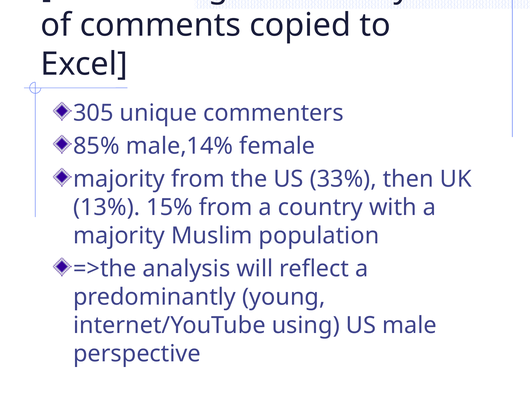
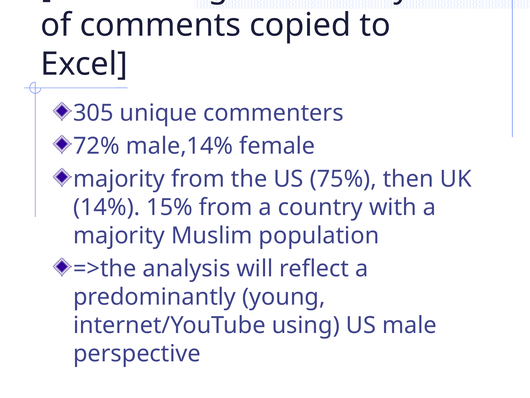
85%: 85% -> 72%
33%: 33% -> 75%
13%: 13% -> 14%
